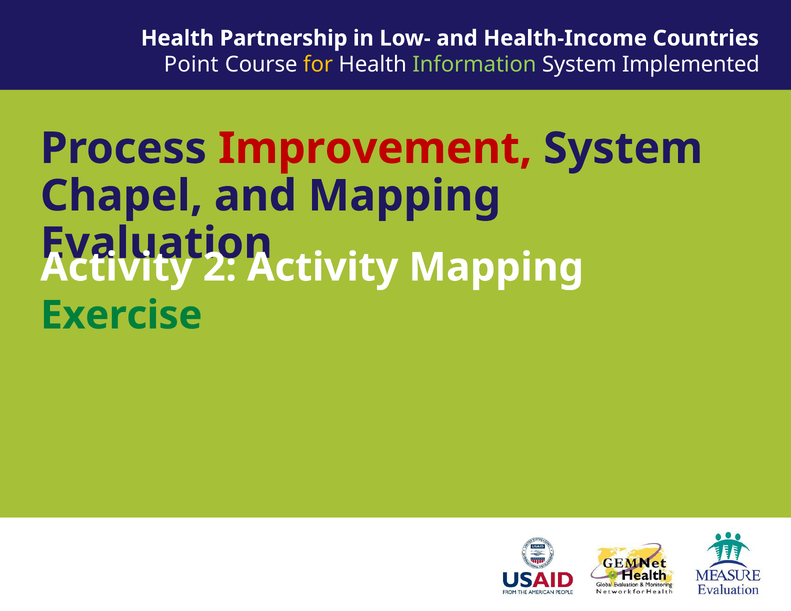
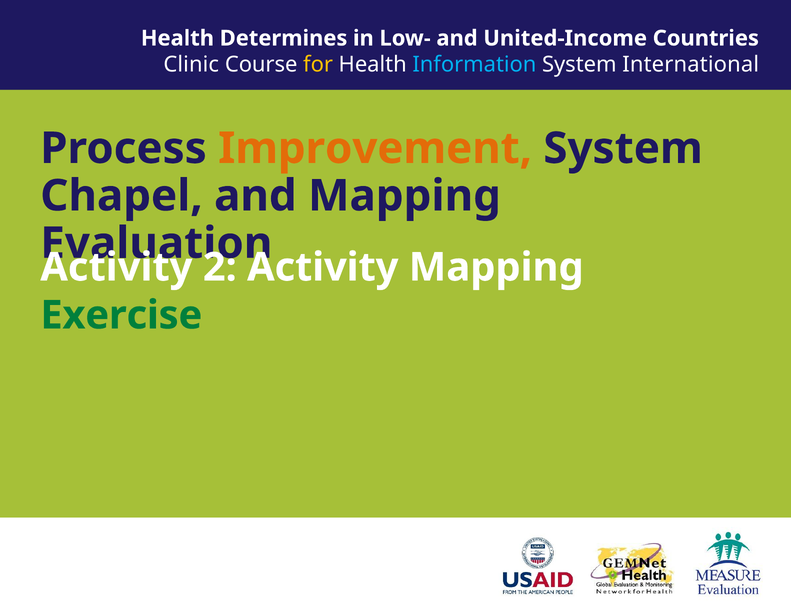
Partnership: Partnership -> Determines
Health-Income: Health-Income -> United-Income
Point: Point -> Clinic
Information colour: light green -> light blue
Implemented: Implemented -> International
Improvement colour: red -> orange
